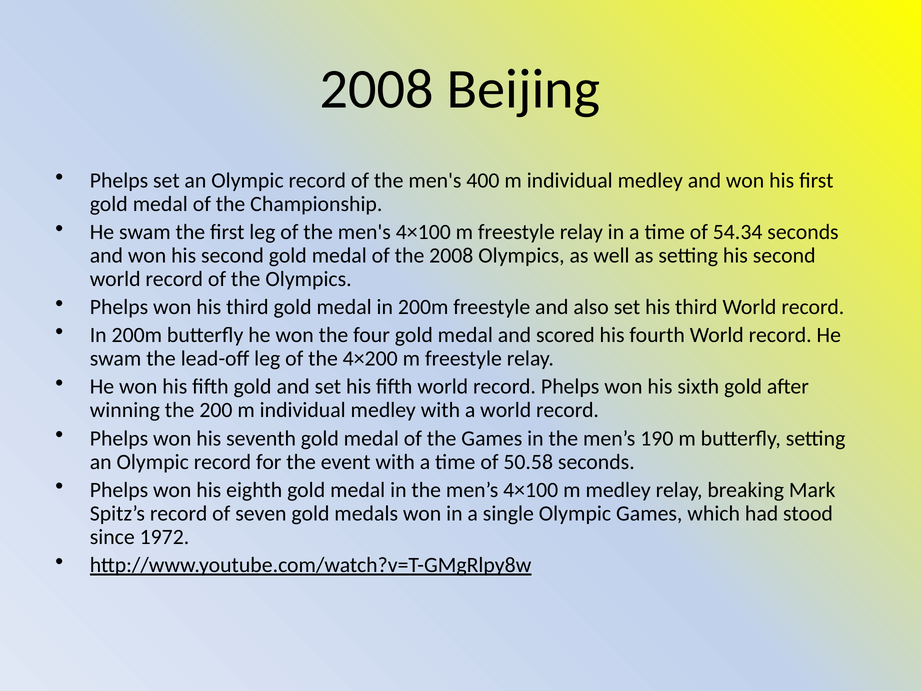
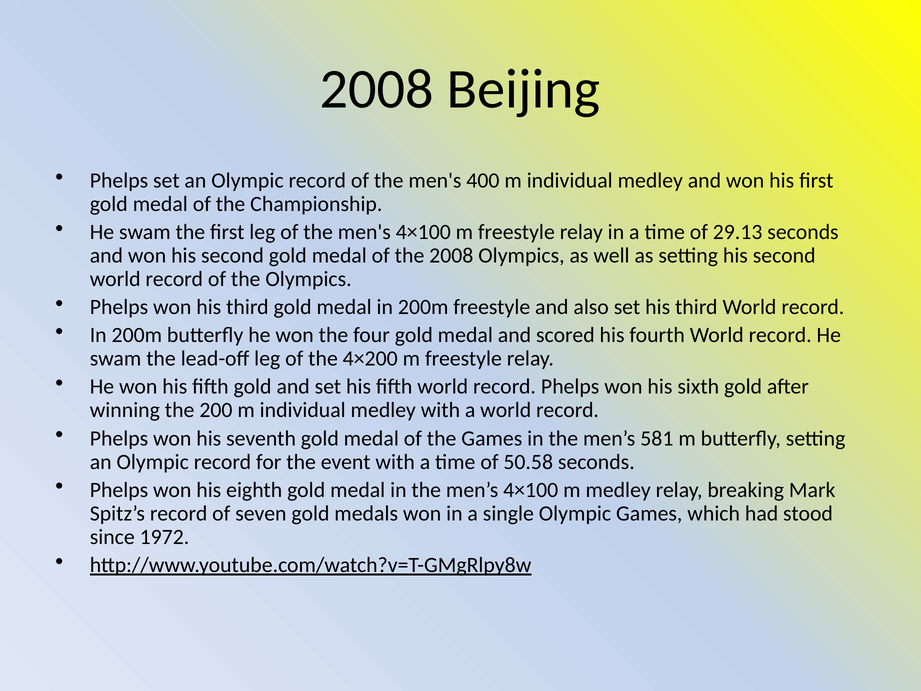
54.34: 54.34 -> 29.13
190: 190 -> 581
